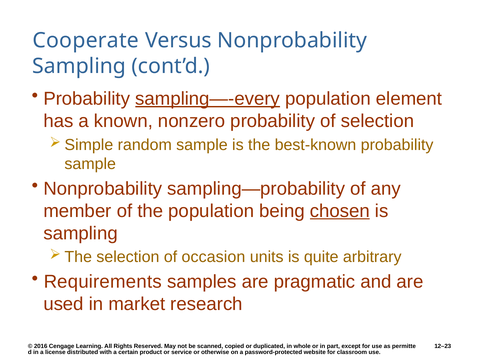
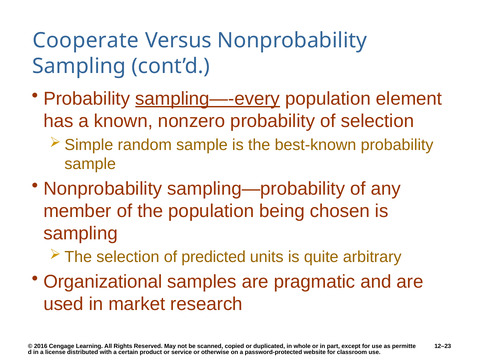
chosen underline: present -> none
occasion: occasion -> predicted
Requirements: Requirements -> Organizational
